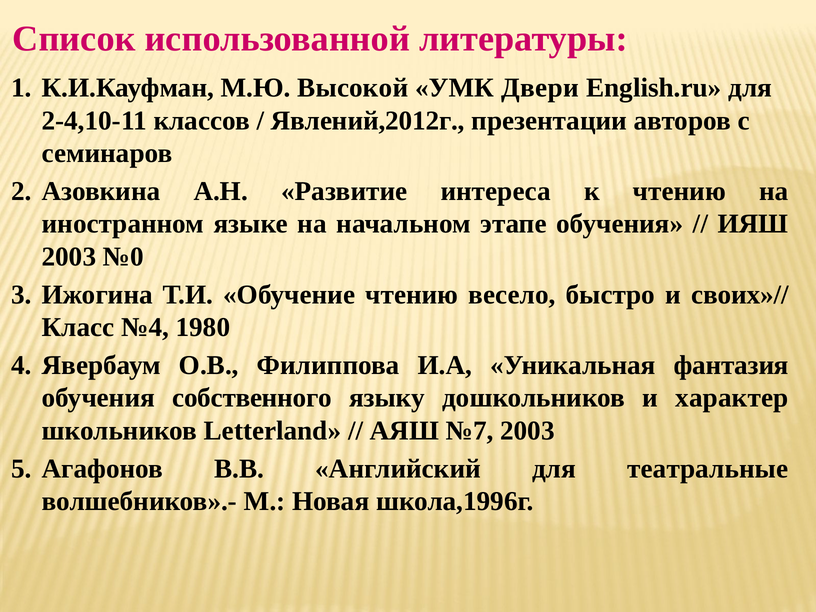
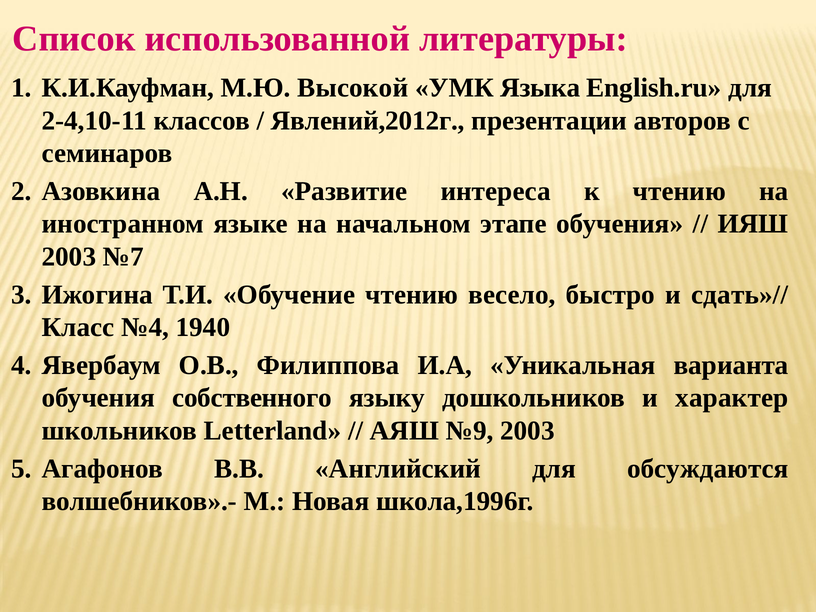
Двери: Двери -> Языка
№0: №0 -> №7
своих»//: своих»// -> сдать»//
1980: 1980 -> 1940
фантазия: фантазия -> варианта
№7: №7 -> №9
театральные: театральные -> обсуждаются
